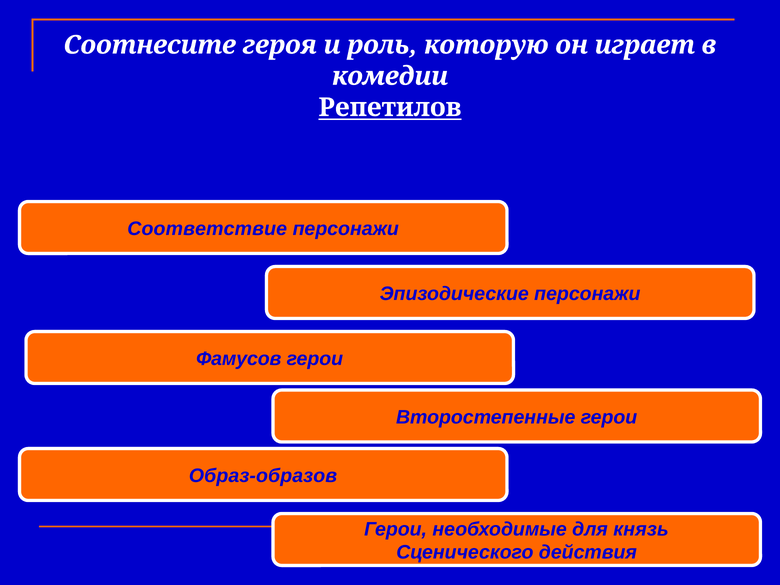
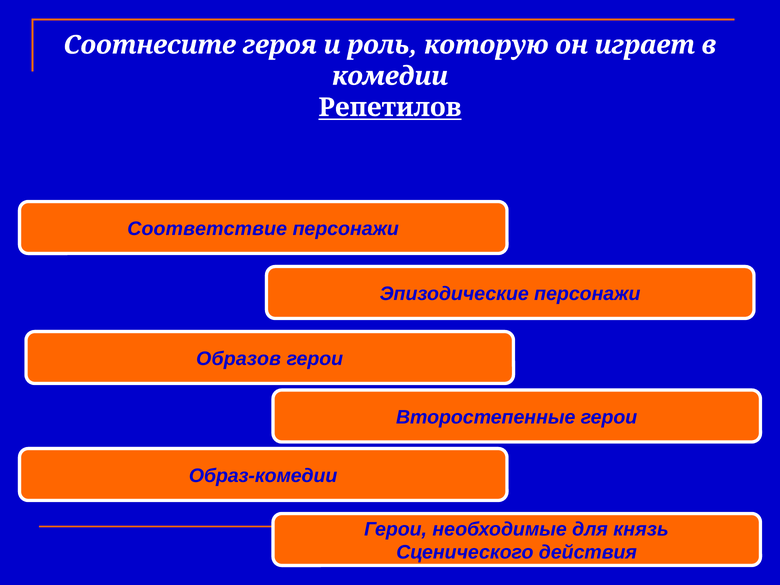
Фамусов: Фамусов -> Образов
Образ-образов: Образ-образов -> Образ-комедии
